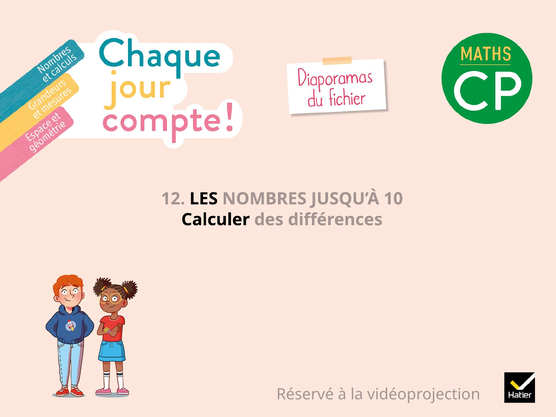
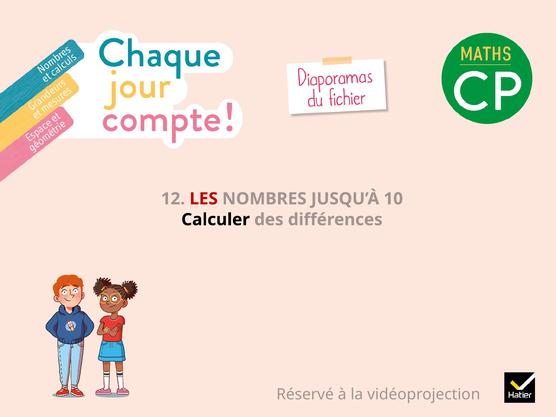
LES colour: black -> red
